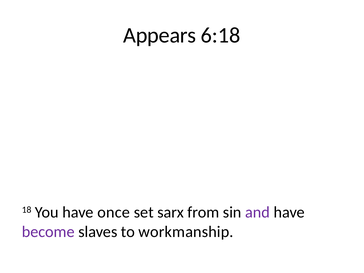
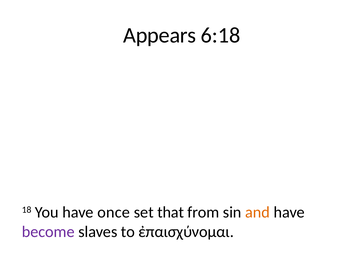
sarx: sarx -> that
and colour: purple -> orange
workmanship: workmanship -> ἐπαισχύνομαι
